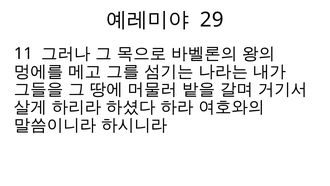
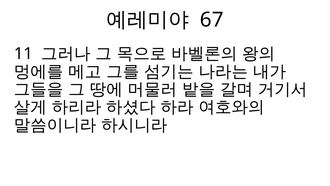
29: 29 -> 67
